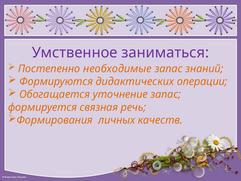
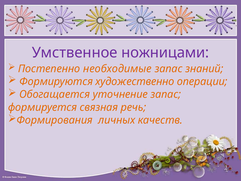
заниматься: заниматься -> ножницами
дидактических: дидактических -> художественно
